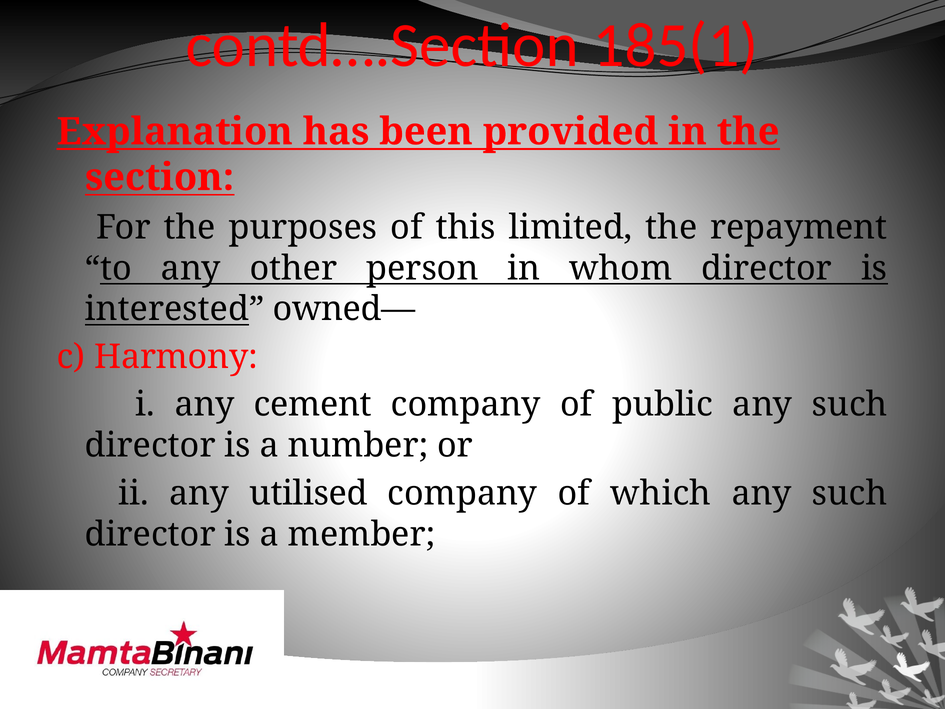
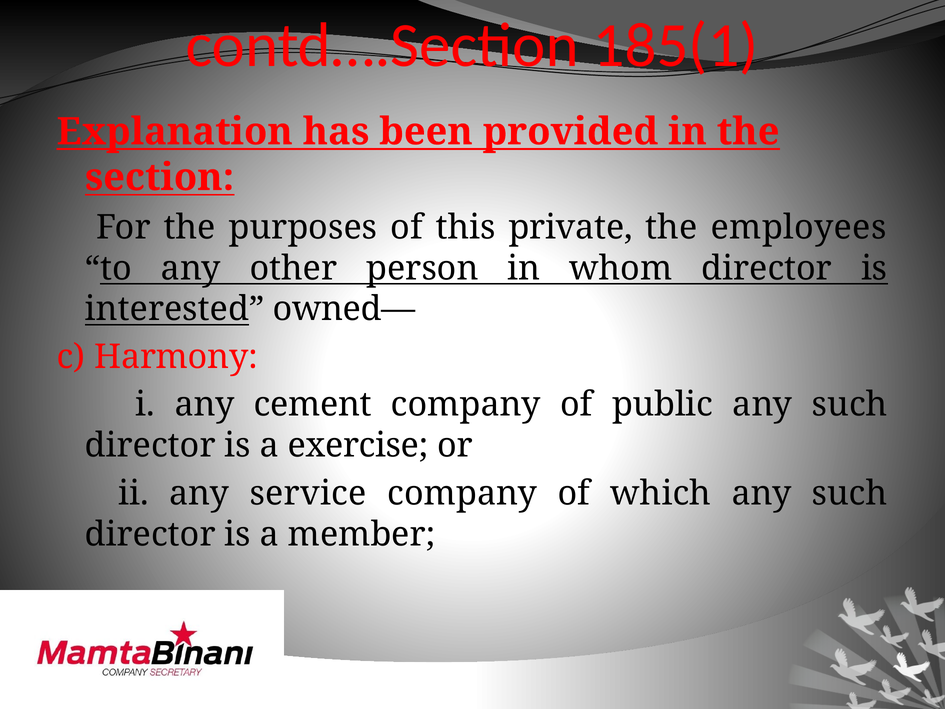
limited: limited -> private
repayment: repayment -> employees
number: number -> exercise
utilised: utilised -> service
